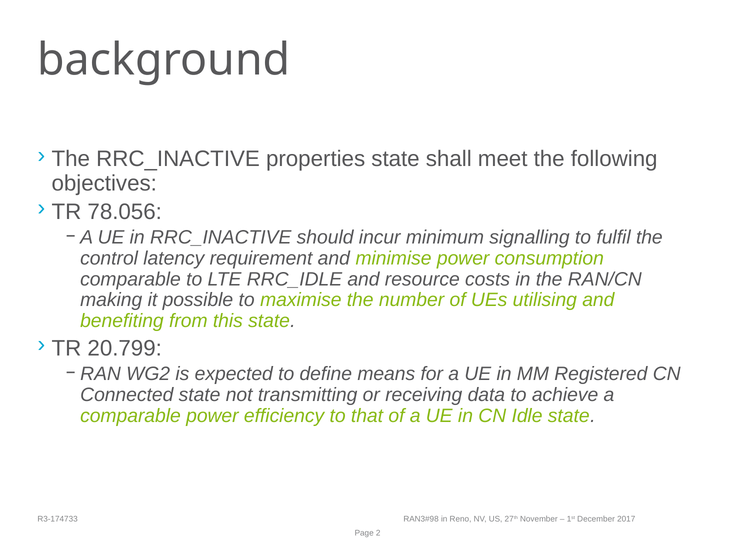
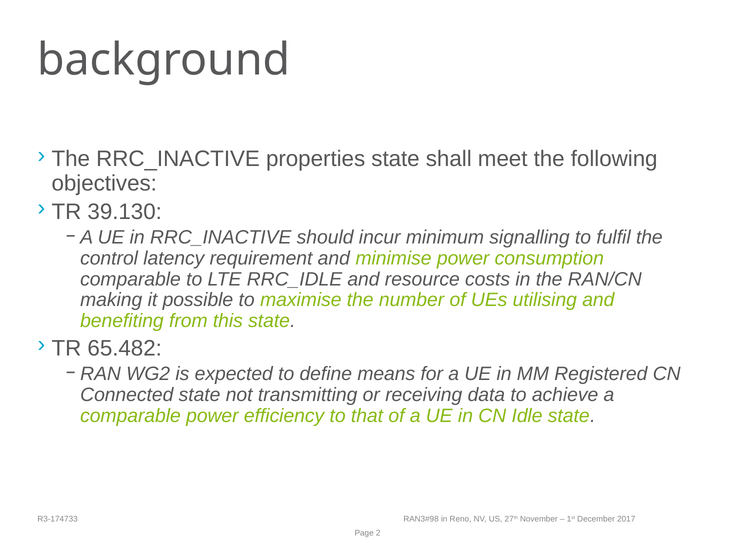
78.056: 78.056 -> 39.130
20.799: 20.799 -> 65.482
